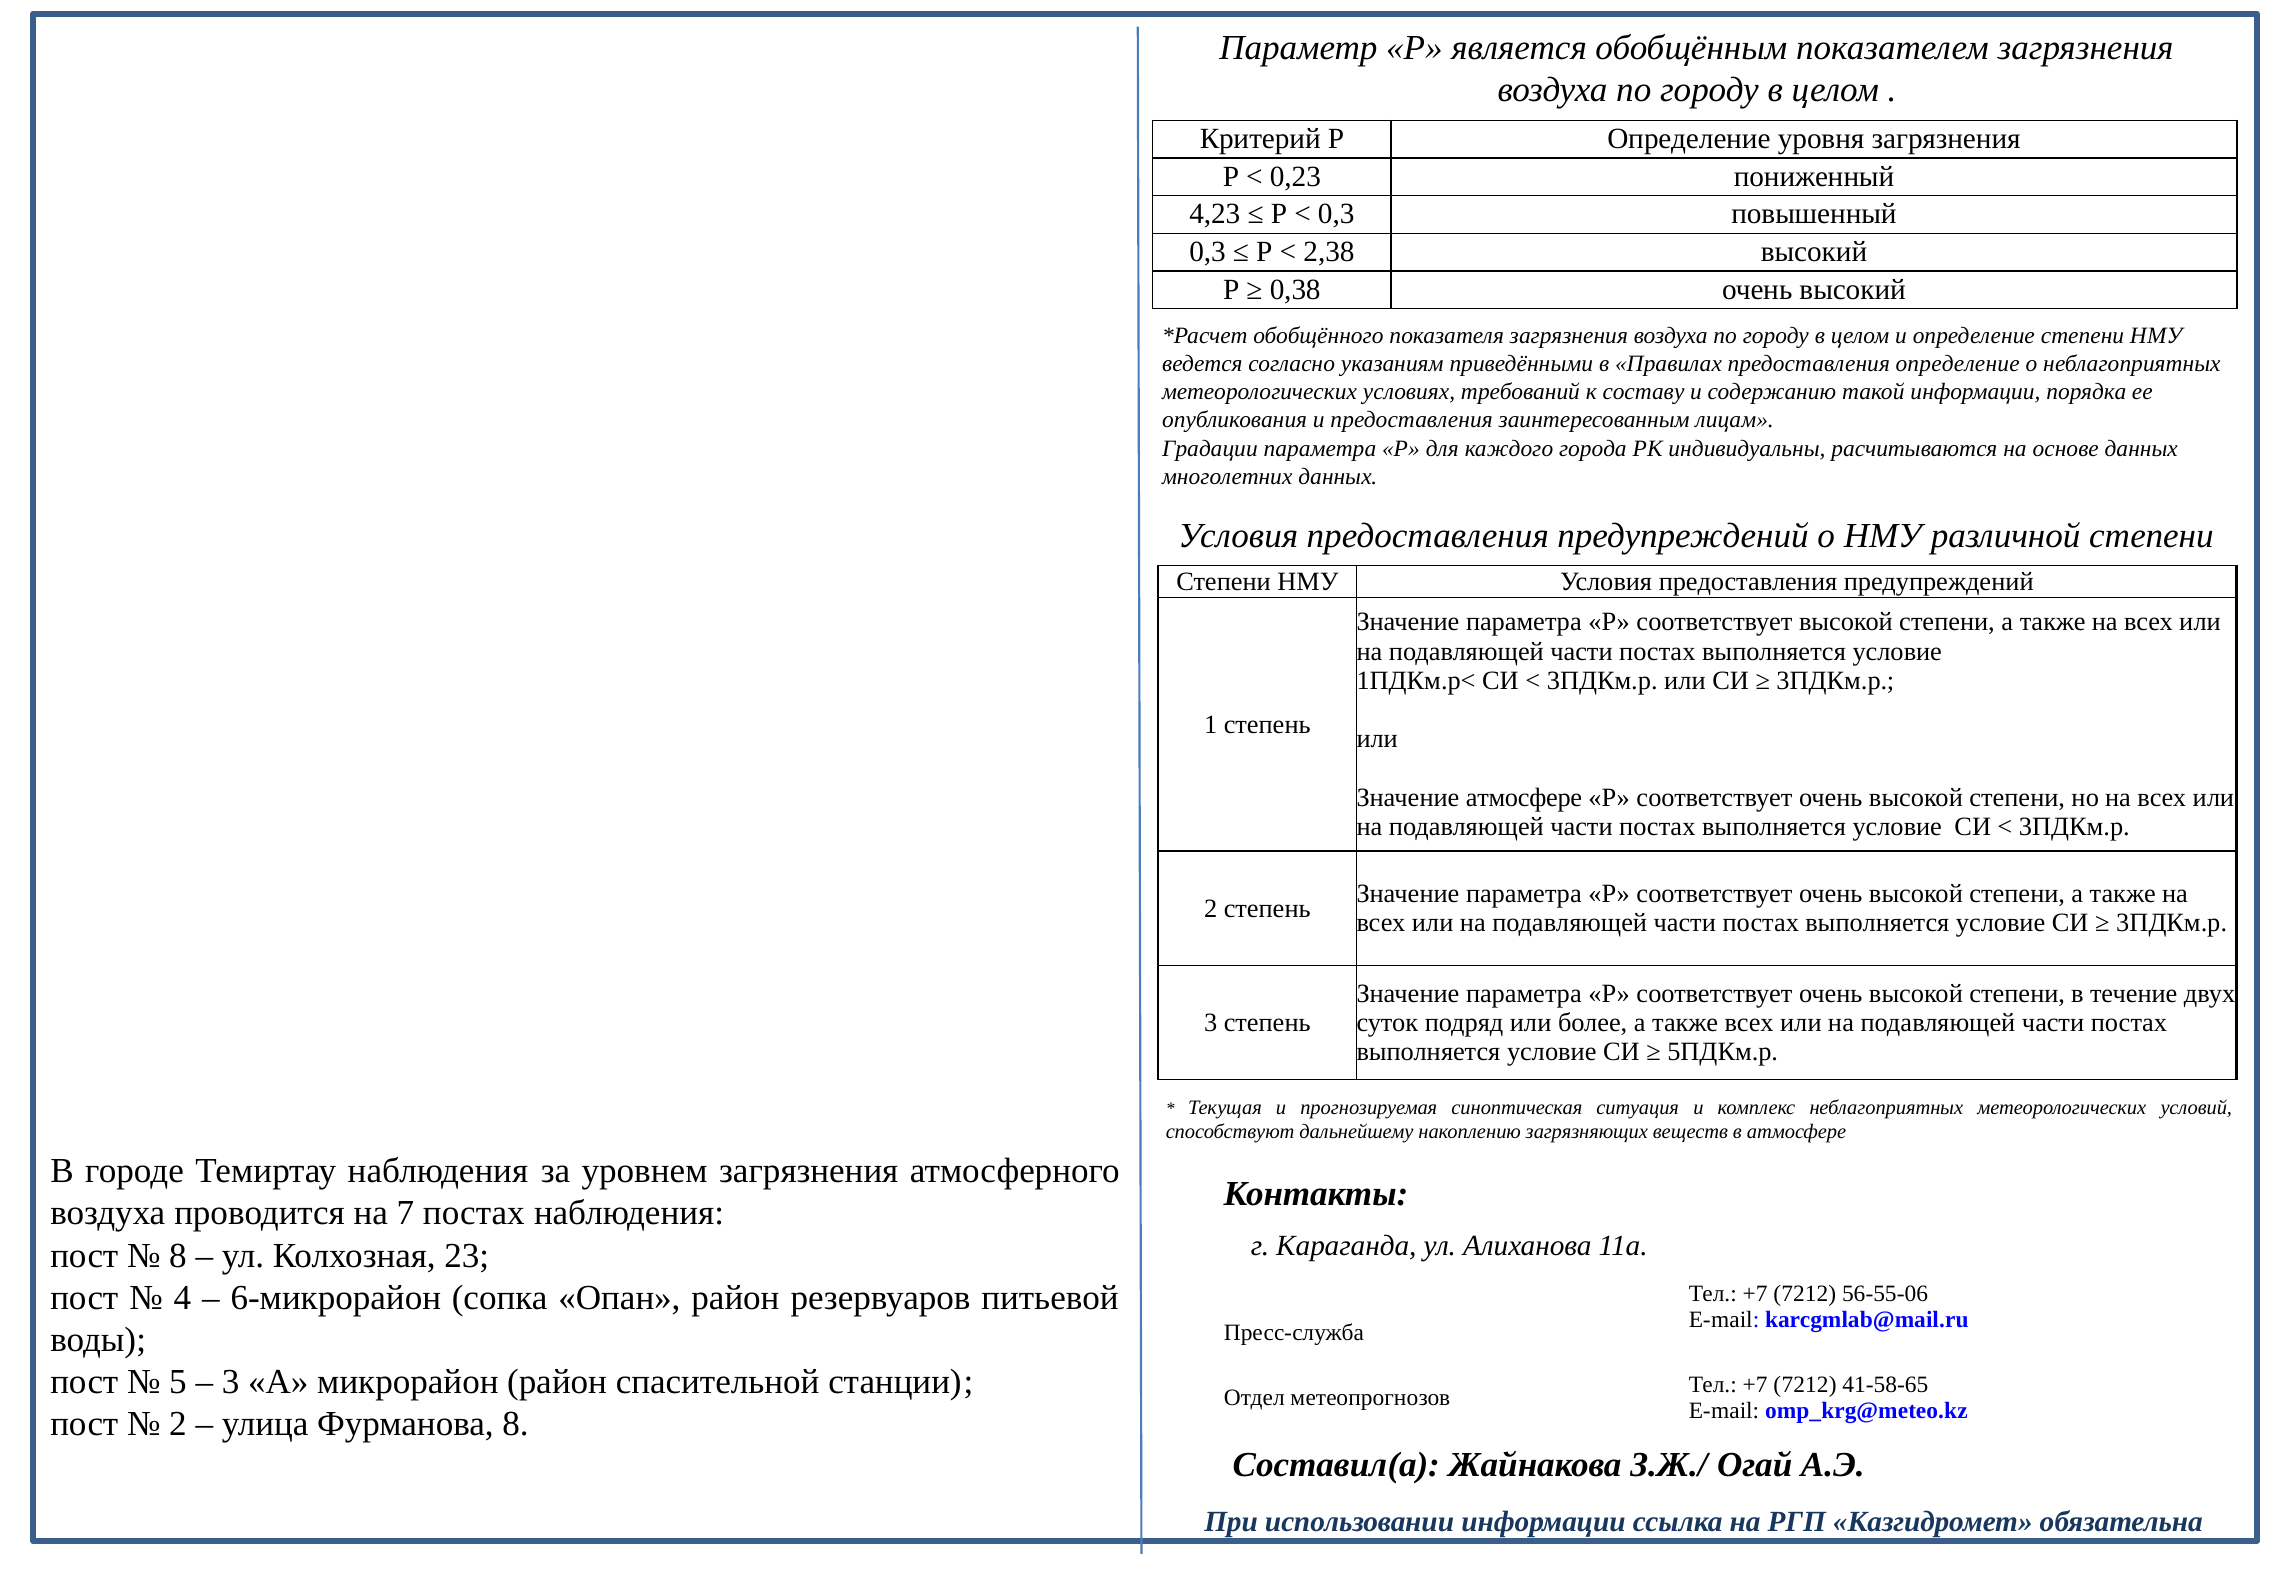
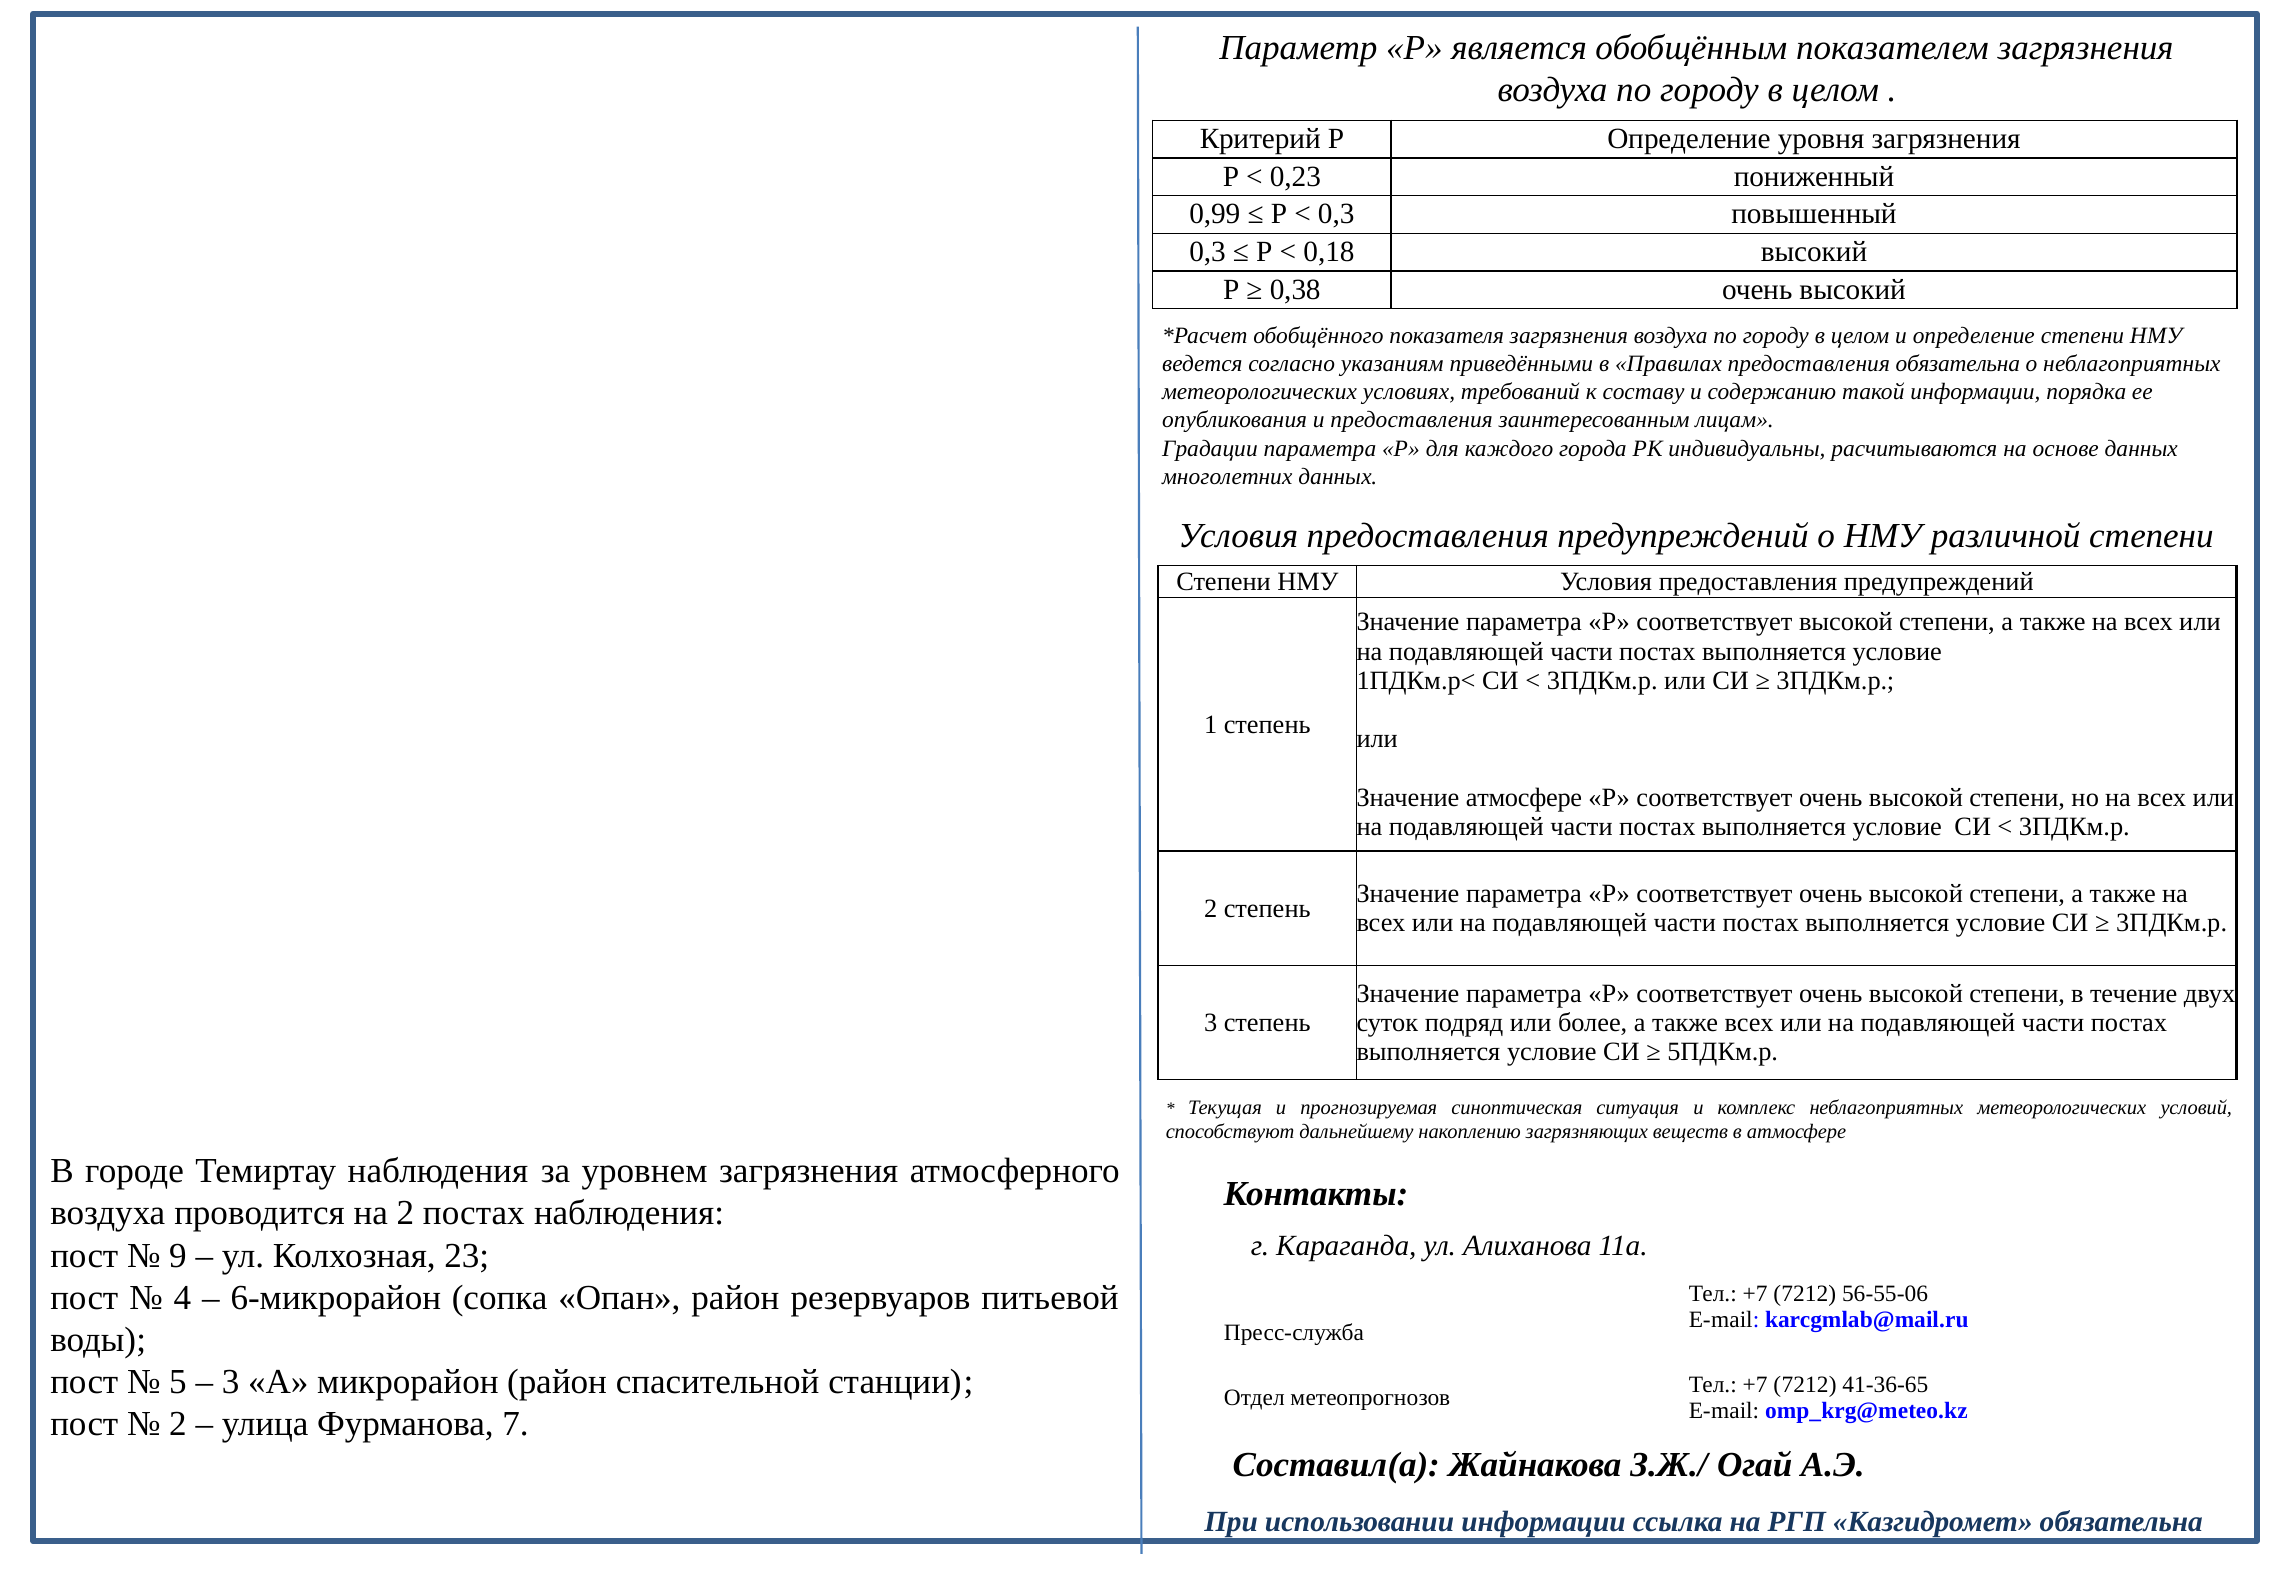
4,23: 4,23 -> 0,99
2,38: 2,38 -> 0,18
предоставления определение: определение -> обязательна
на 7: 7 -> 2
8 at (178, 1255): 8 -> 9
41-58-65: 41-58-65 -> 41-36-65
Фурманова 8: 8 -> 7
